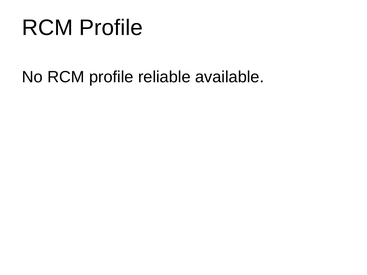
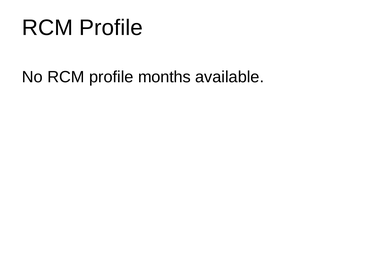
reliable: reliable -> months
